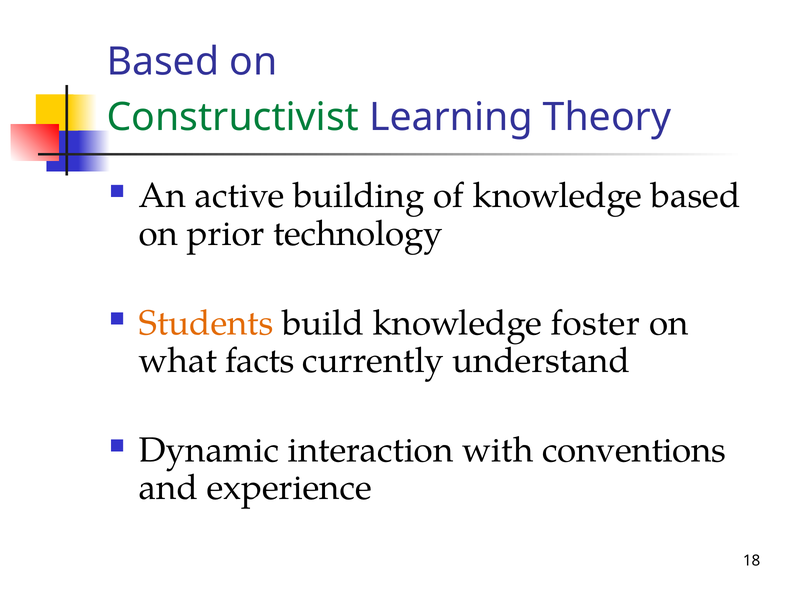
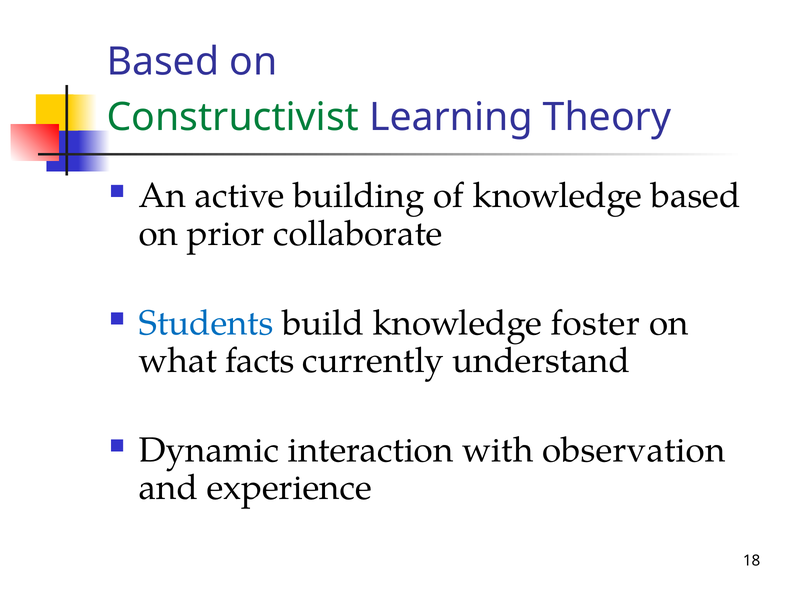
technology: technology -> collaborate
Students colour: orange -> blue
conventions: conventions -> observation
